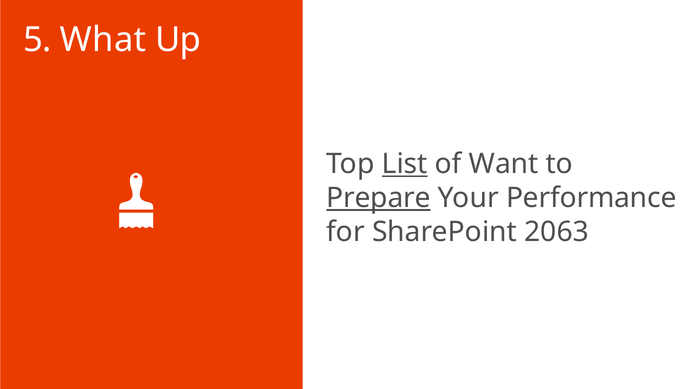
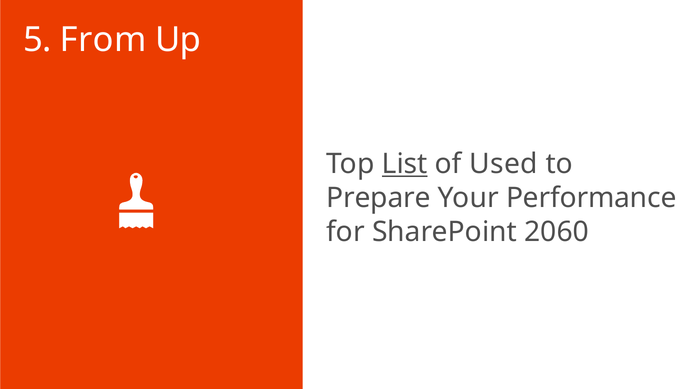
What: What -> From
Want: Want -> Used
Prepare underline: present -> none
2063: 2063 -> 2060
